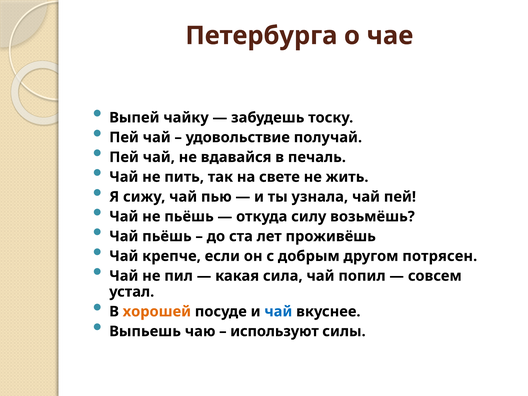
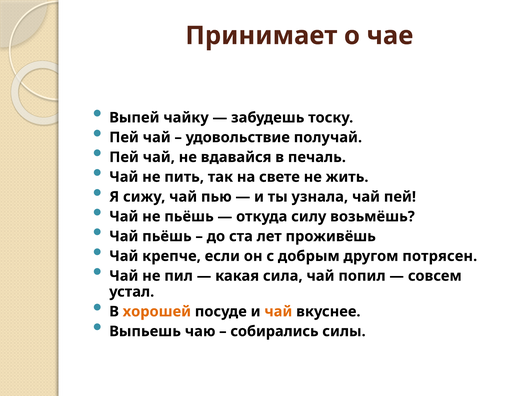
Петербурга: Петербурга -> Принимает
чай at (278, 312) colour: blue -> orange
используют: используют -> собирались
